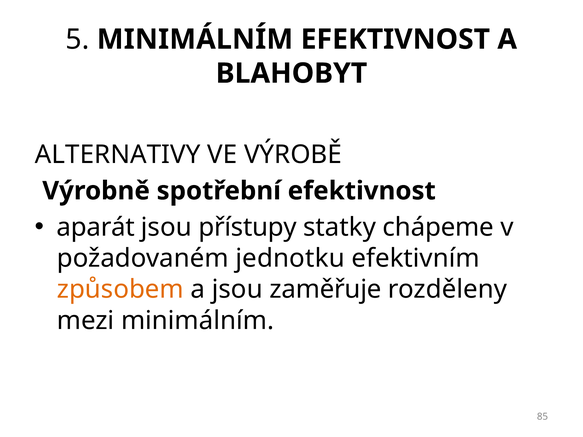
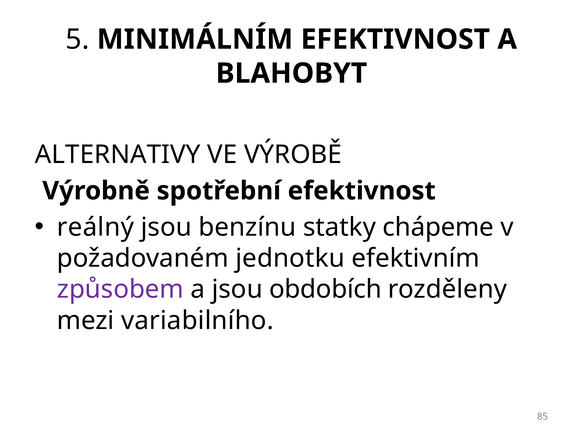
aparát: aparát -> reálný
přístupy: přístupy -> benzínu
způsobem colour: orange -> purple
zaměřuje: zaměřuje -> obdobích
mezi minimálním: minimálním -> variabilního
